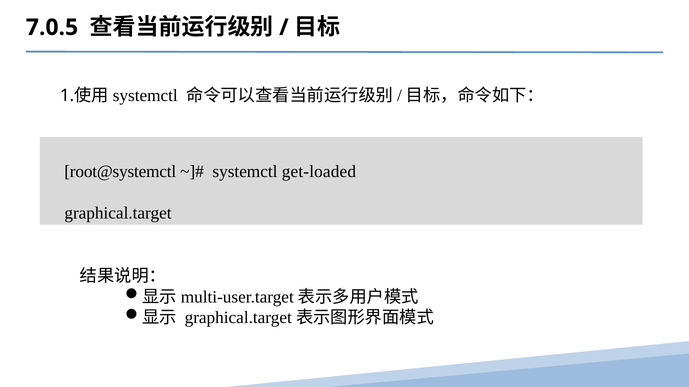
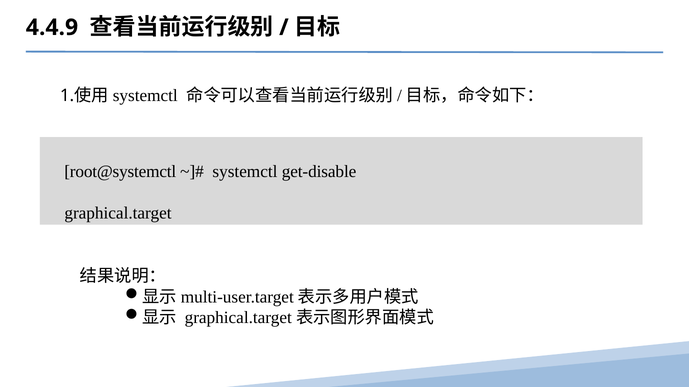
7.0.5: 7.0.5 -> 4.4.9
get-loaded: get-loaded -> get-disable
